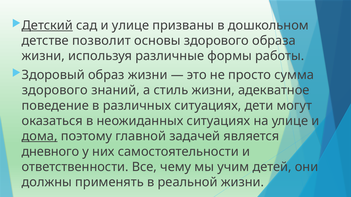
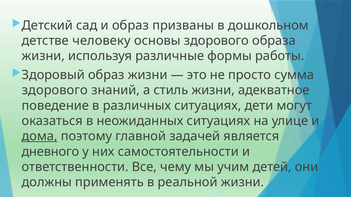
Детский underline: present -> none
и улице: улице -> образ
позволит: позволит -> человеку
